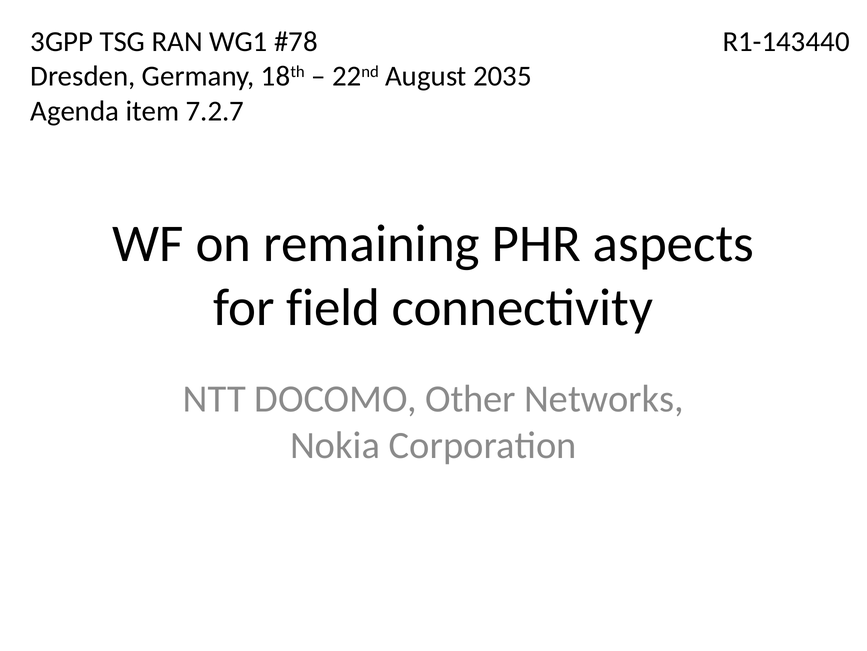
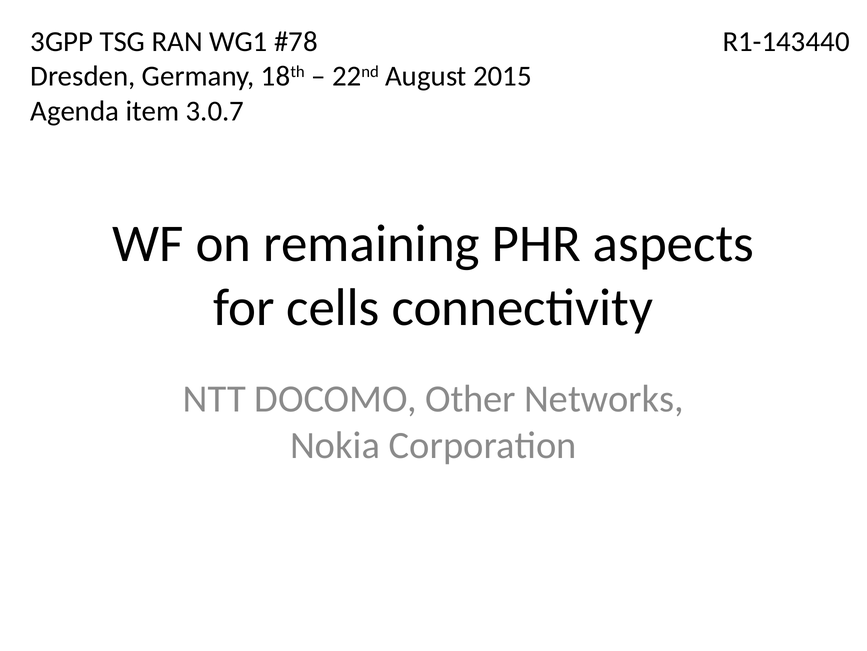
2035: 2035 -> 2015
7.2.7: 7.2.7 -> 3.0.7
field: field -> cells
